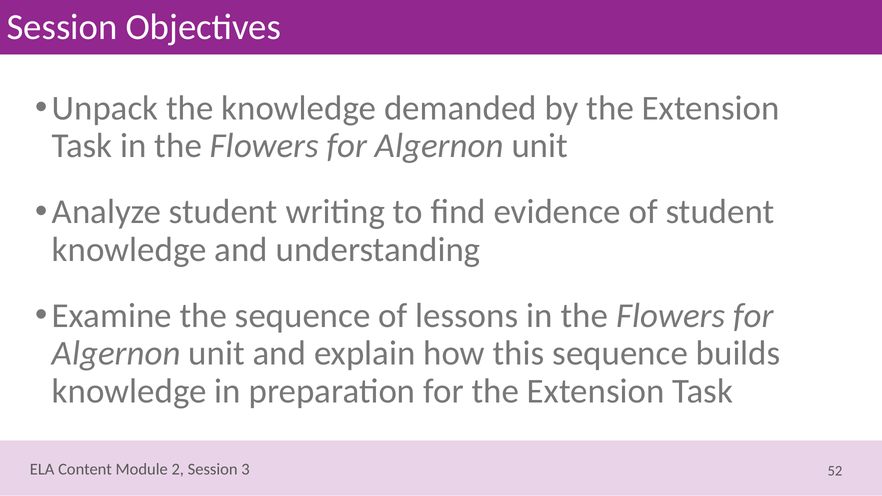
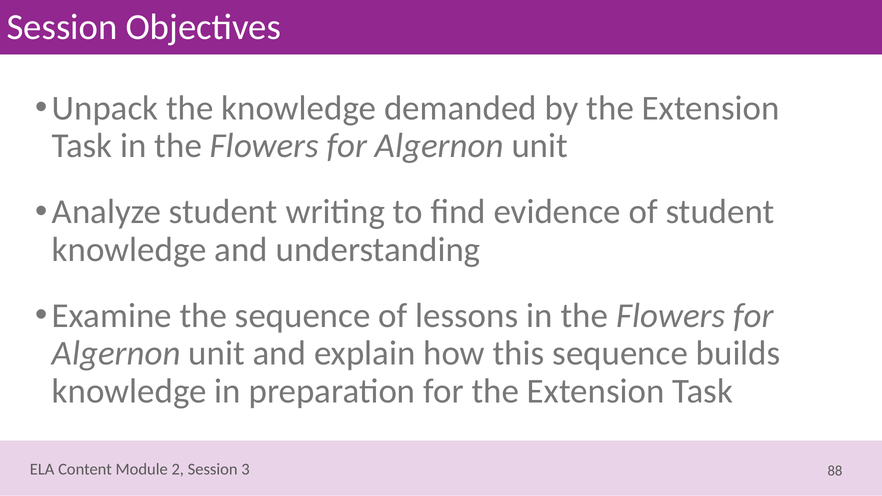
52: 52 -> 88
